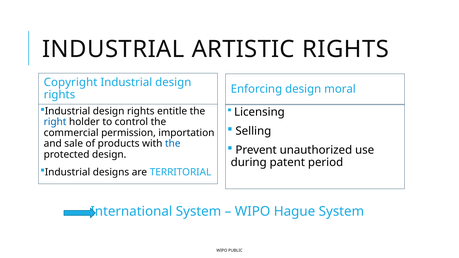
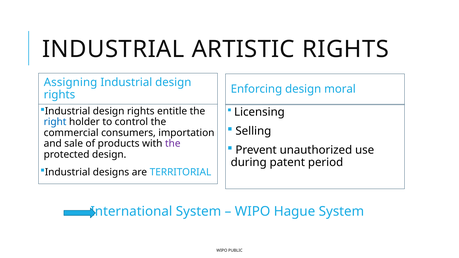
Copyright: Copyright -> Assigning
permission: permission -> consumers
the at (173, 144) colour: blue -> purple
